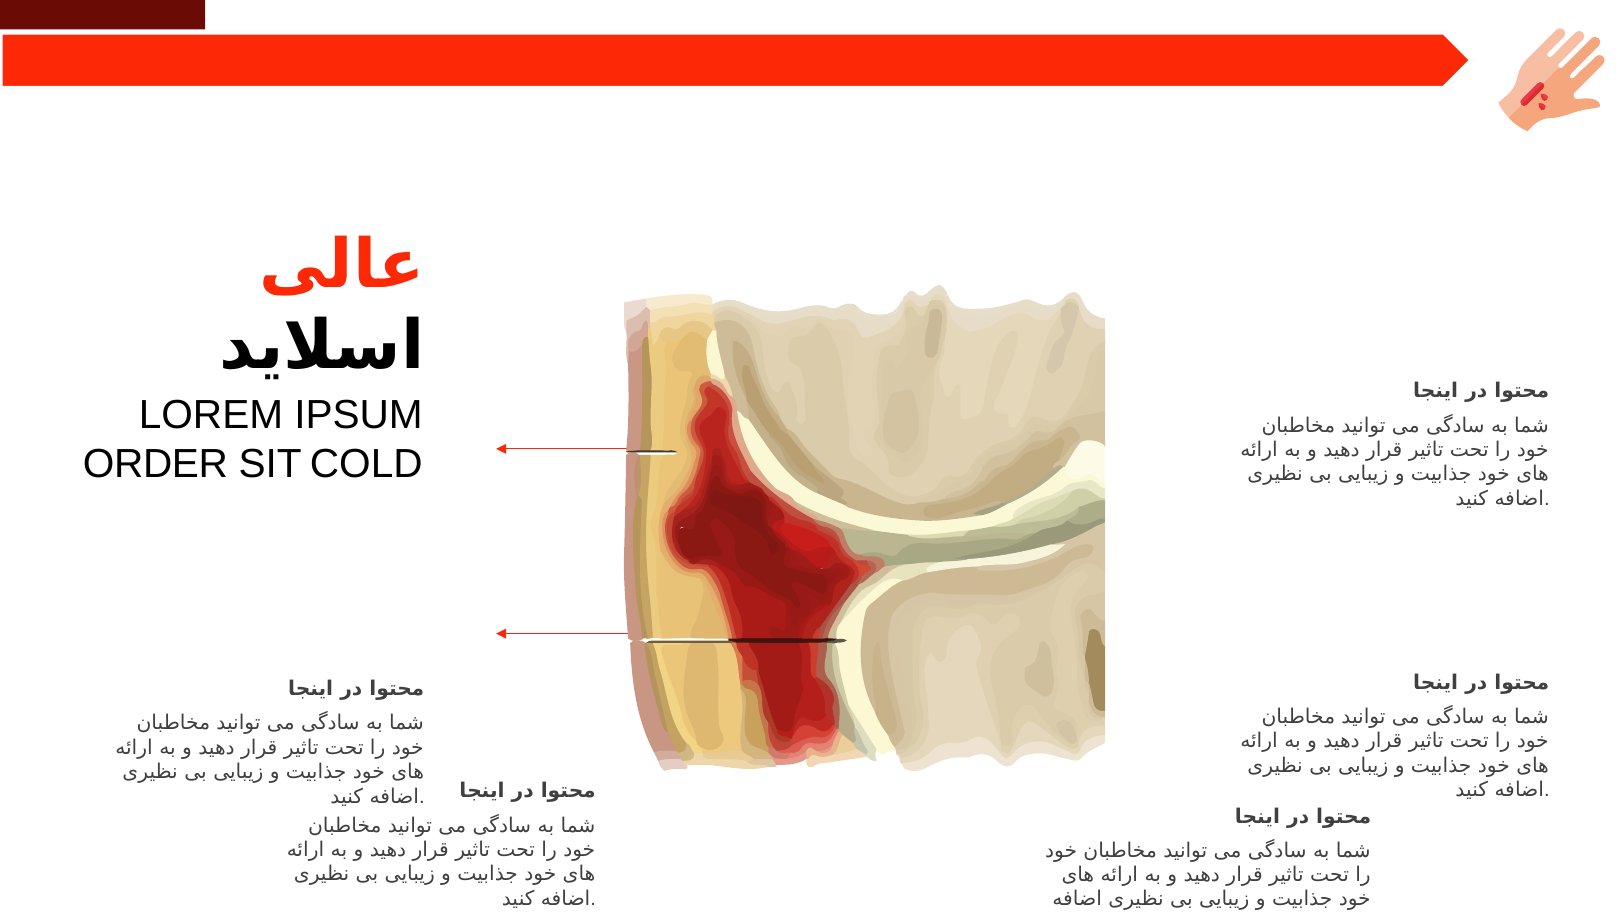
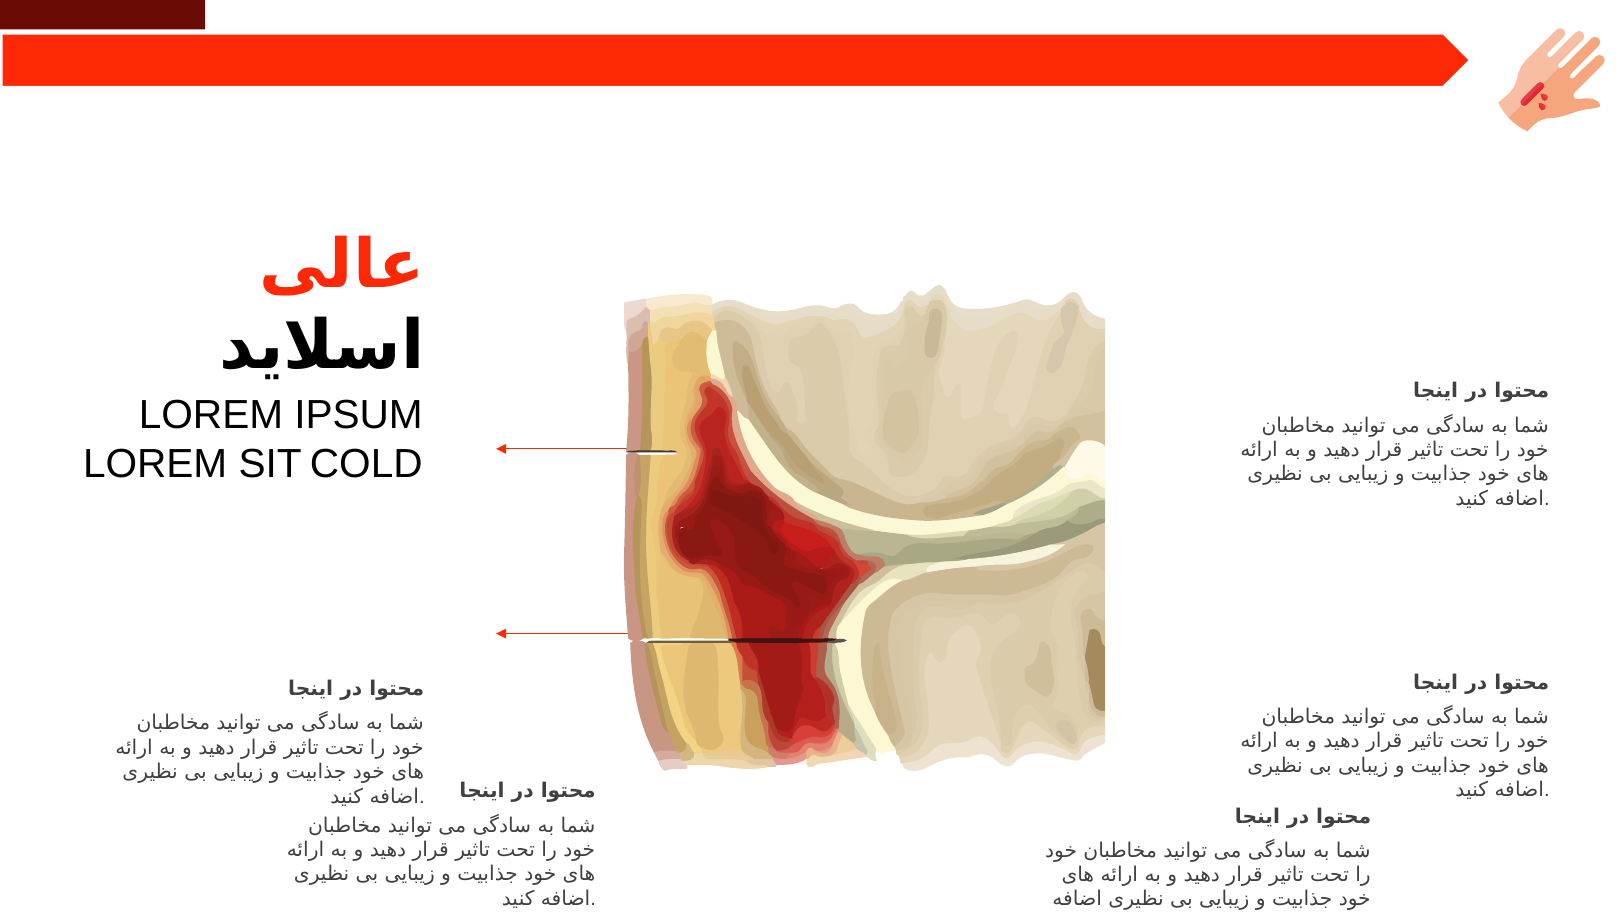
ORDER at (155, 464): ORDER -> LOREM
